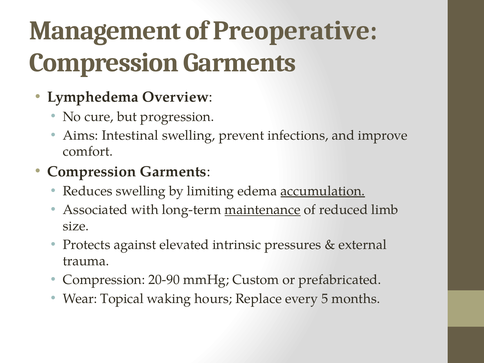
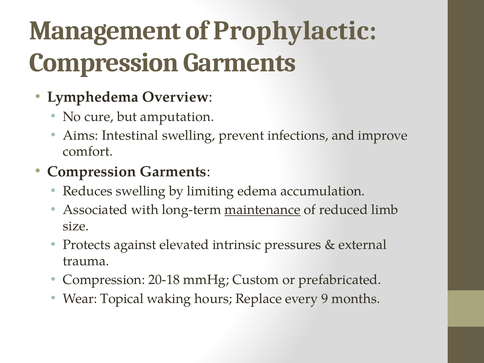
Preoperative: Preoperative -> Prophylactic
progression: progression -> amputation
accumulation underline: present -> none
20-90: 20-90 -> 20-18
5: 5 -> 9
